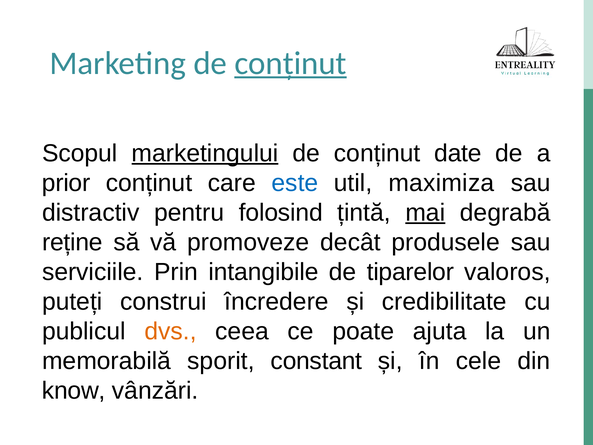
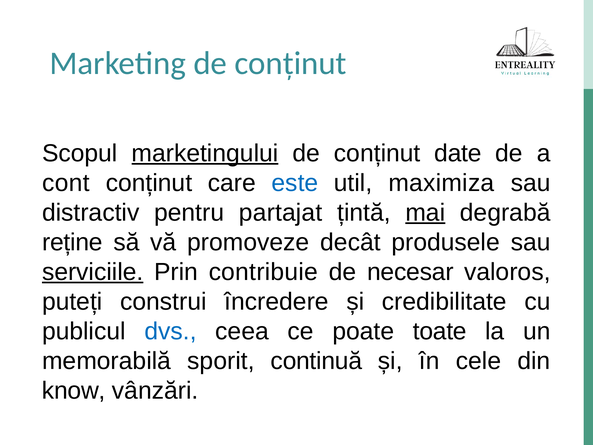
conținut at (291, 63) underline: present -> none
prior: prior -> cont
folosind: folosind -> partajat
serviciile underline: none -> present
intangibile: intangibile -> contribuie
tiparelor: tiparelor -> necesar
dvs colour: orange -> blue
ajuta: ajuta -> toate
constant: constant -> continuă
